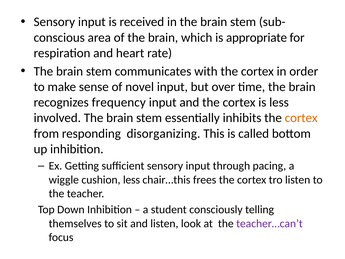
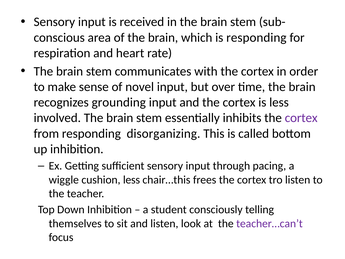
is appropriate: appropriate -> responding
frequency: frequency -> grounding
cortex at (301, 118) colour: orange -> purple
